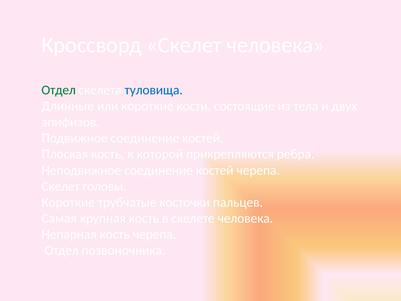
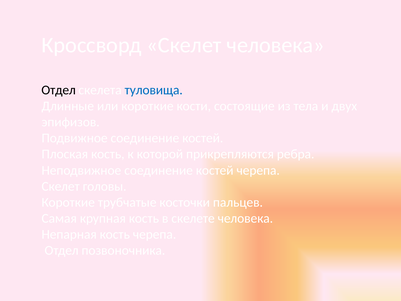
Отдел at (59, 90) colour: green -> black
